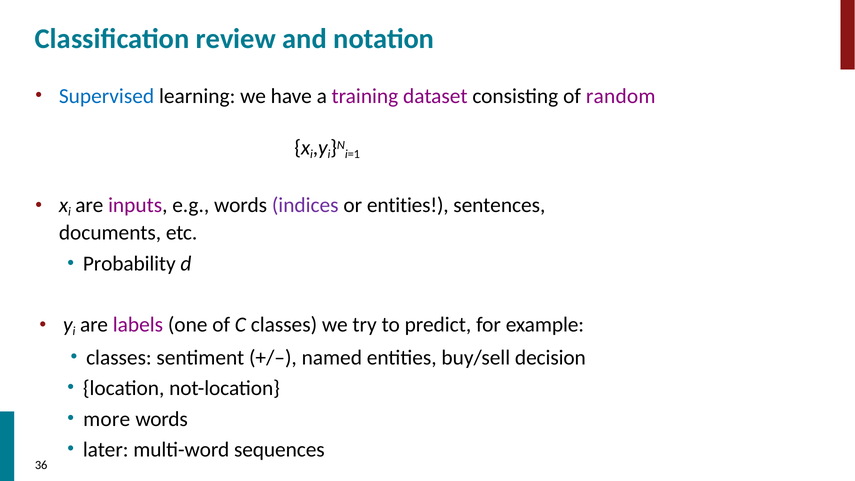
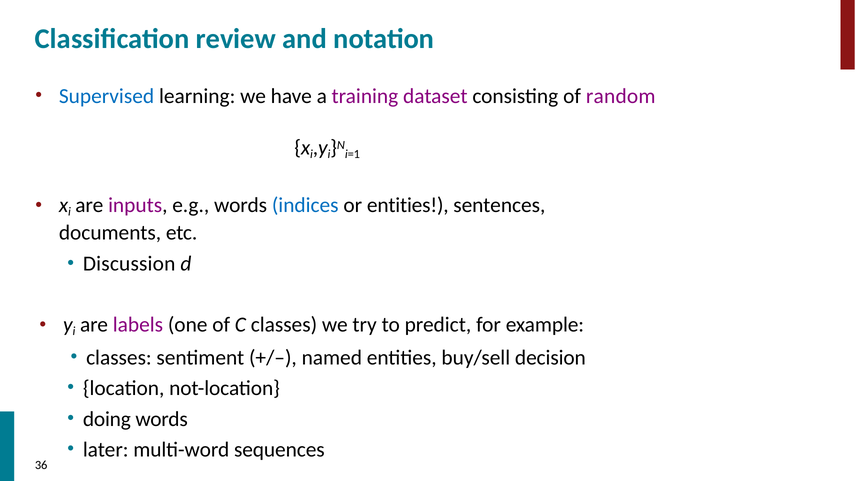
indices colour: purple -> blue
Probability: Probability -> Discussion
more: more -> doing
